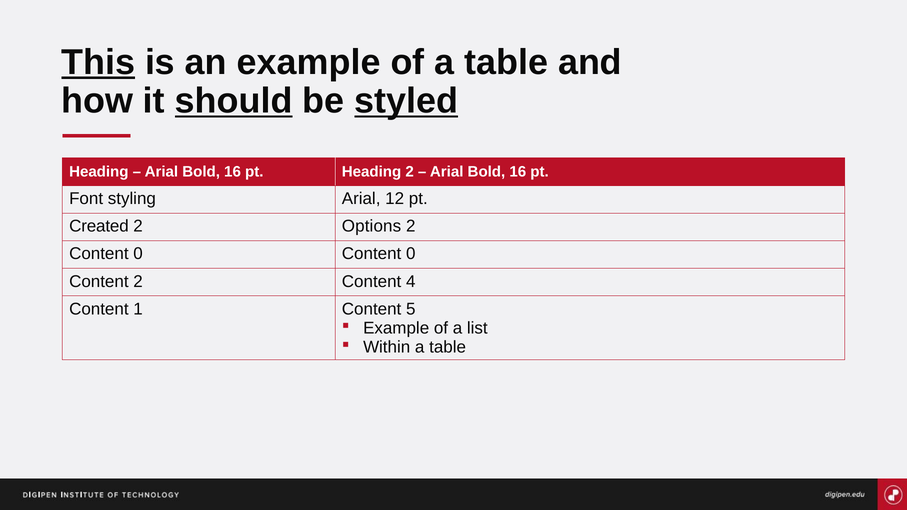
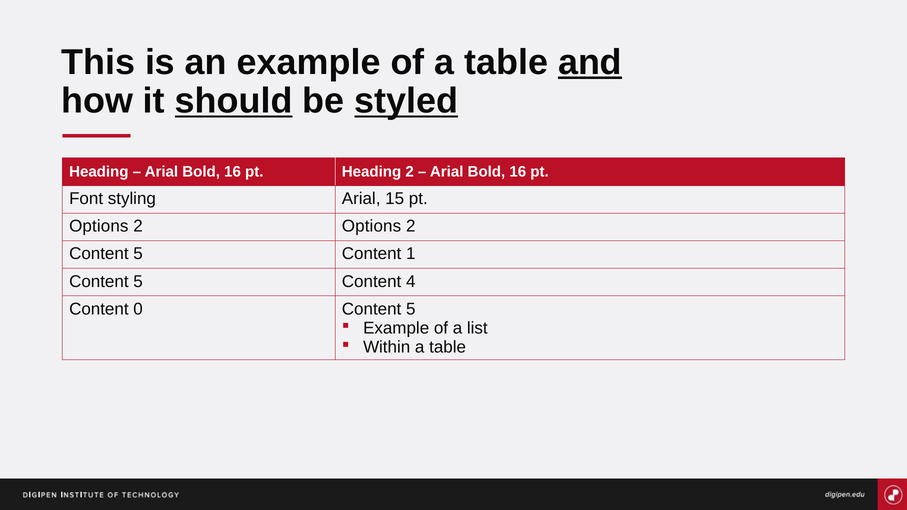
This underline: present -> none
and underline: none -> present
12: 12 -> 15
Created at (99, 226): Created -> Options
0 at (138, 254): 0 -> 5
0 at (411, 254): 0 -> 1
2 at (138, 282): 2 -> 5
1: 1 -> 0
